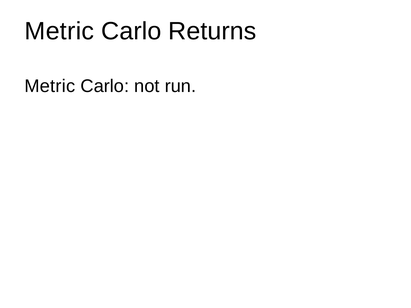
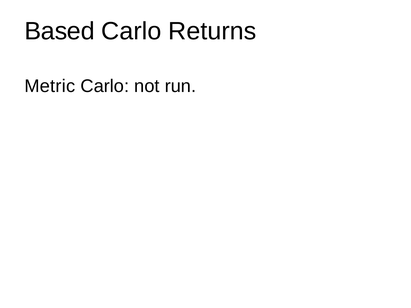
Metric at (59, 31): Metric -> Based
